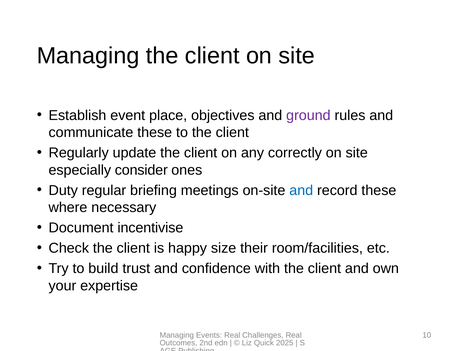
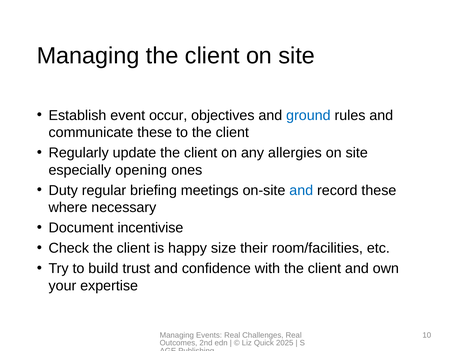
place: place -> occur
ground colour: purple -> blue
correctly: correctly -> allergies
consider: consider -> opening
